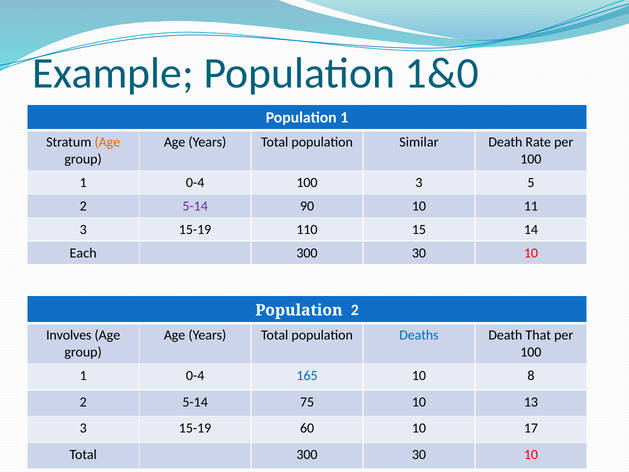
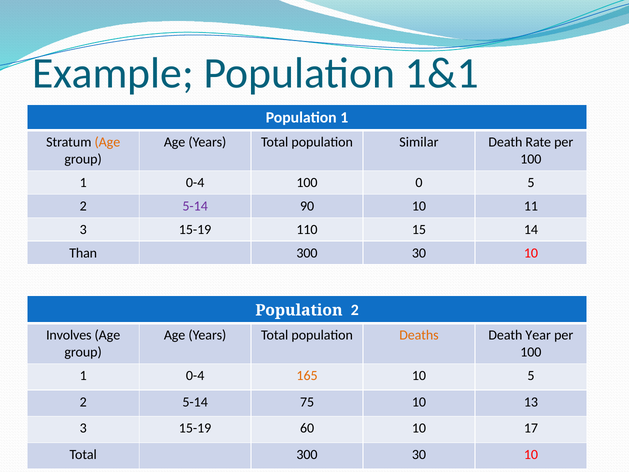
1&0: 1&0 -> 1&1
100 3: 3 -> 0
Each: Each -> Than
Deaths colour: blue -> orange
That: That -> Year
165 colour: blue -> orange
10 8: 8 -> 5
